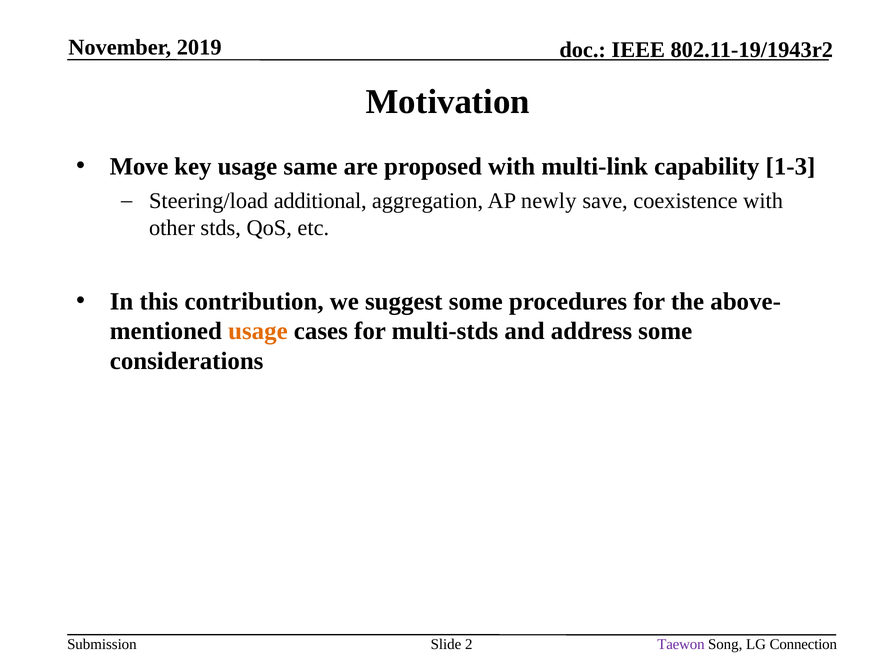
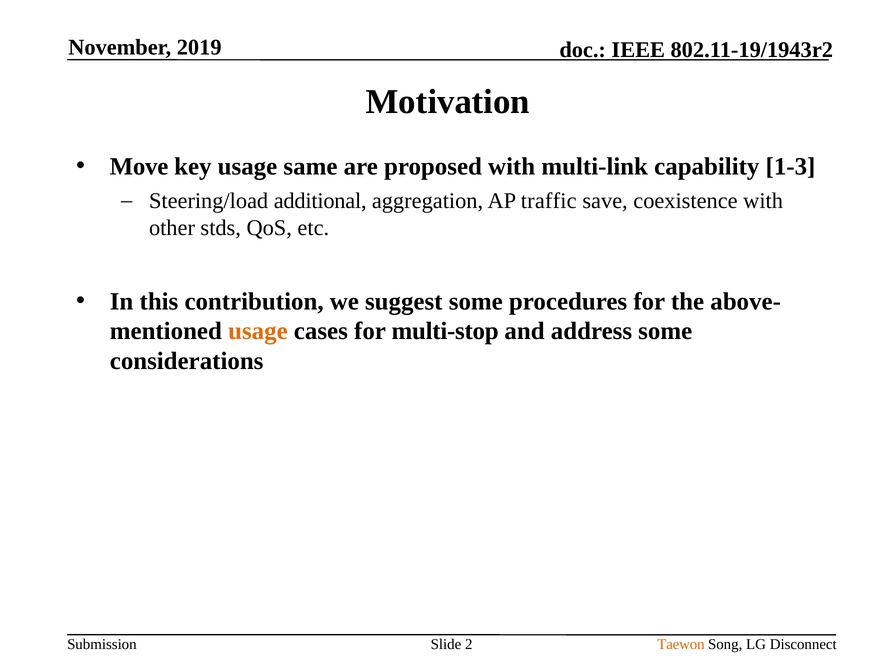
newly: newly -> traffic
multi-stds: multi-stds -> multi-stop
Taewon colour: purple -> orange
Connection: Connection -> Disconnect
